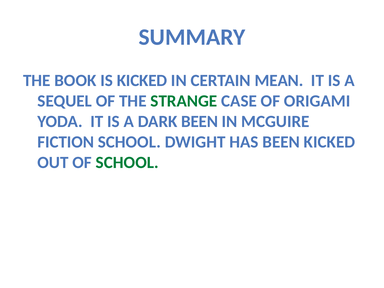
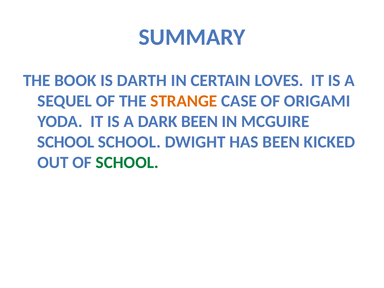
IS KICKED: KICKED -> DARTH
MEAN: MEAN -> LOVES
STRANGE colour: green -> orange
FICTION at (66, 142): FICTION -> SCHOOL
